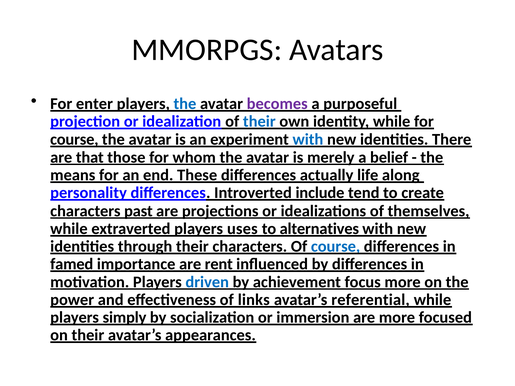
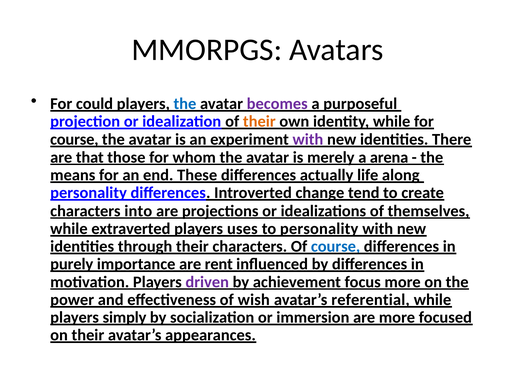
enter: enter -> could
their at (259, 121) colour: blue -> orange
with at (308, 140) colour: blue -> purple
belief: belief -> arena
include: include -> change
past: past -> into
to alternatives: alternatives -> personality
famed: famed -> purely
driven colour: blue -> purple
links: links -> wish
